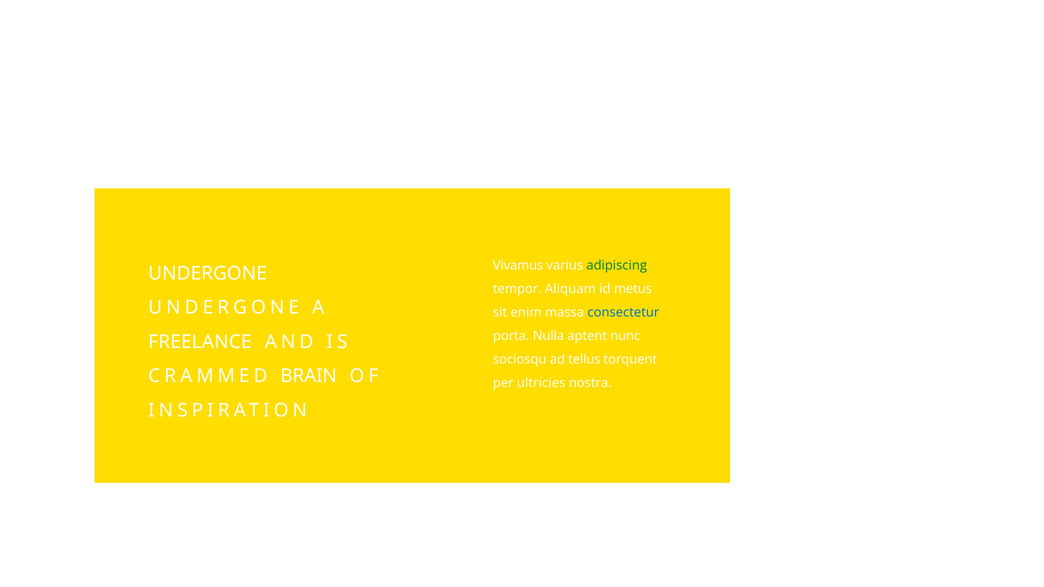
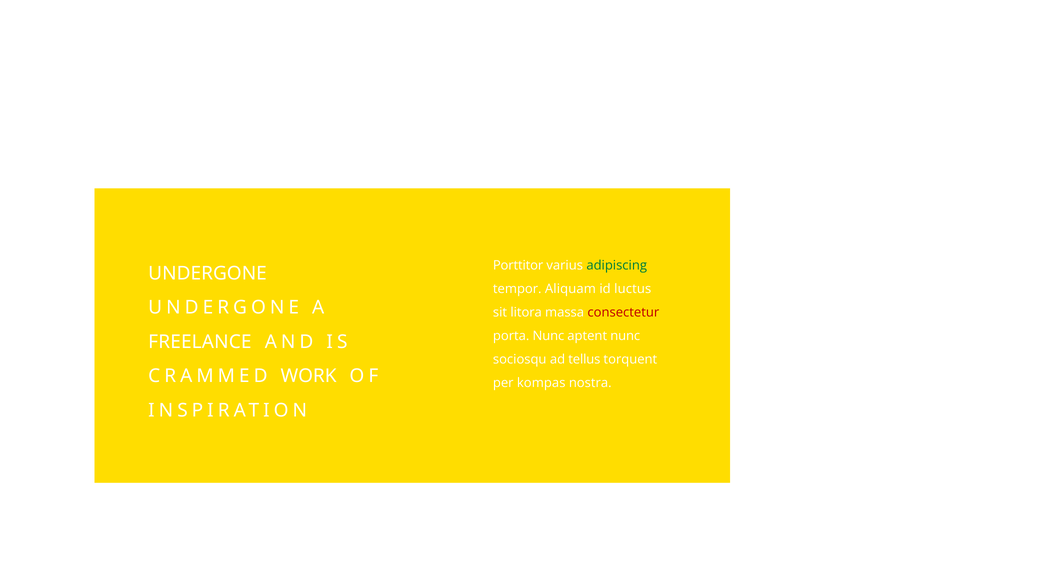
Vivamus: Vivamus -> Porttitor
metus: metus -> luctus
enim: enim -> litora
consectetur colour: blue -> red
porta Nulla: Nulla -> Nunc
BRAIN: BRAIN -> WORK
ultricies: ultricies -> kompas
